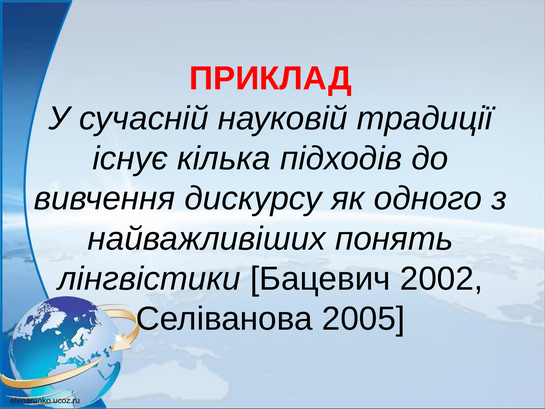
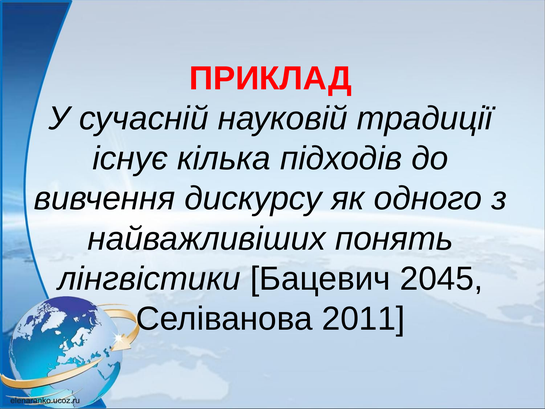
2002: 2002 -> 2045
2005: 2005 -> 2011
